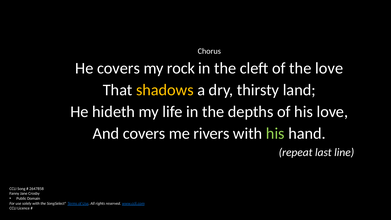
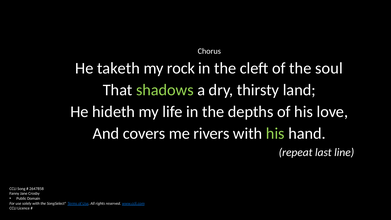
He covers: covers -> taketh
the love: love -> soul
shadows colour: yellow -> light green
